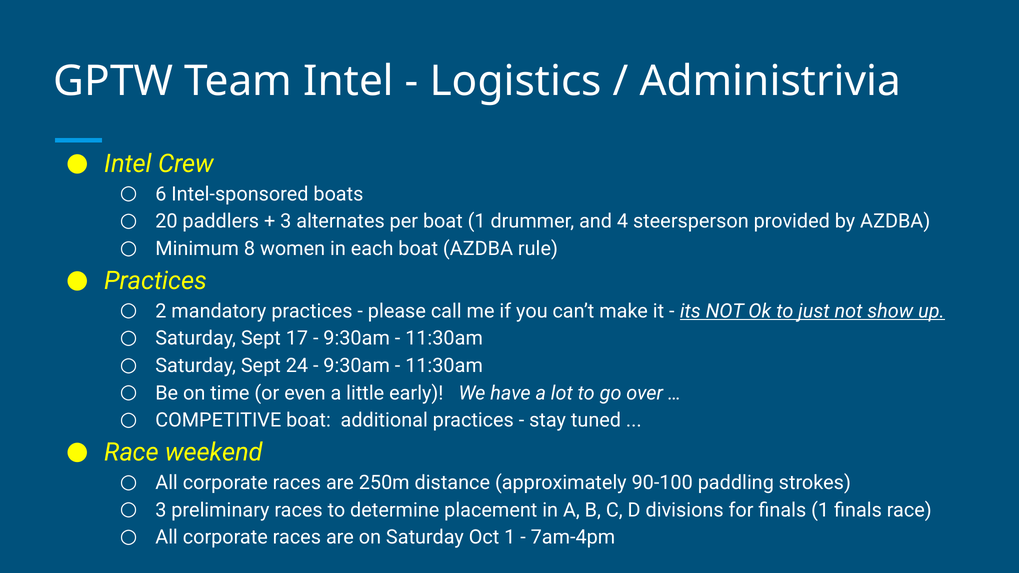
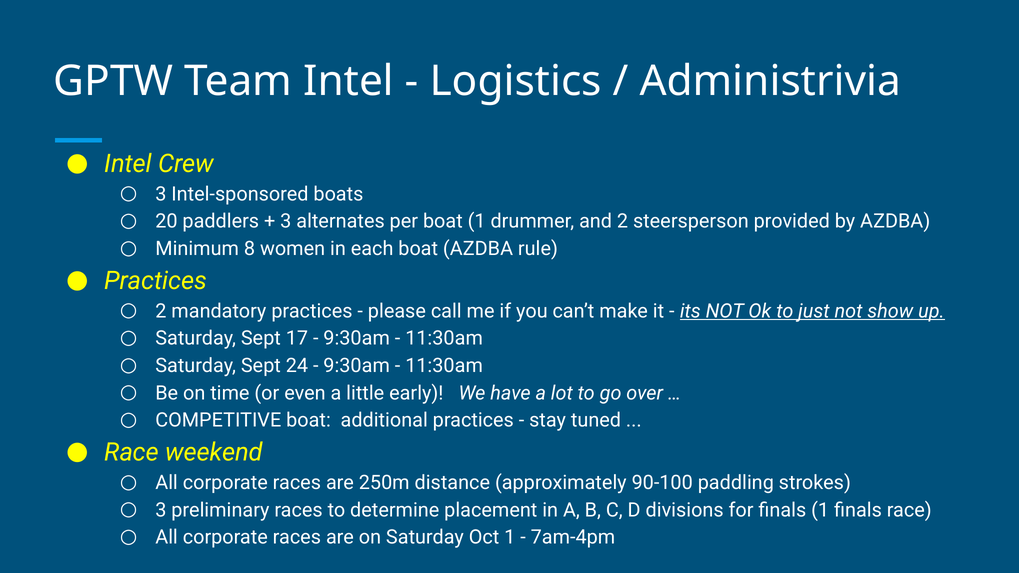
6 at (161, 194): 6 -> 3
and 4: 4 -> 2
